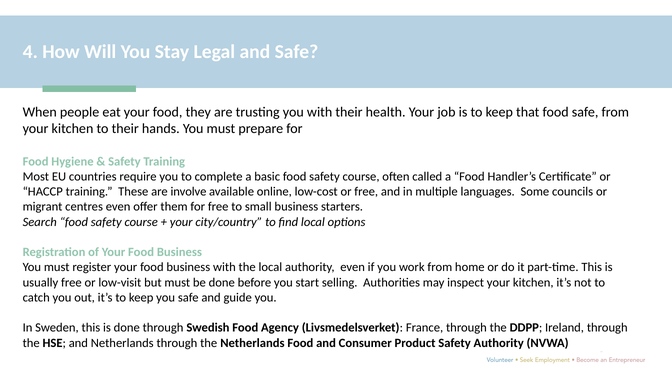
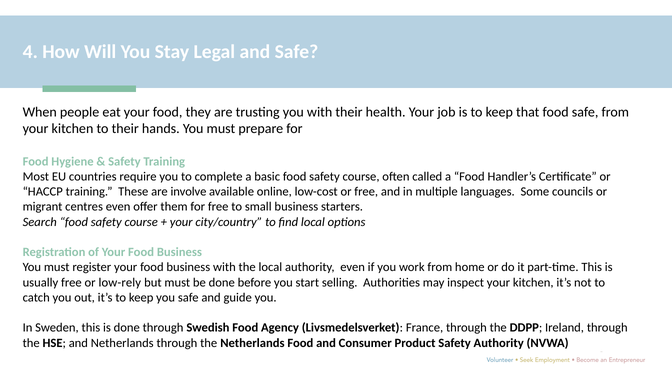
low-visit: low-visit -> low-rely
